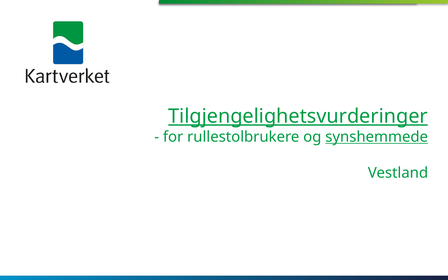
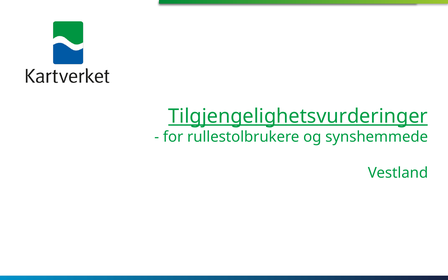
synshemmede underline: present -> none
